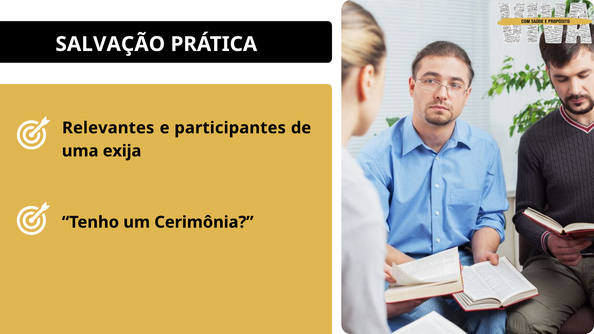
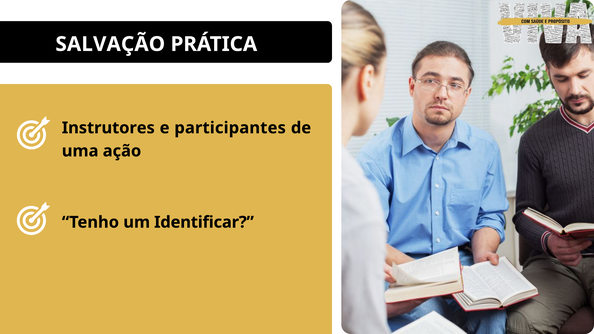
Relevantes: Relevantes -> Instrutores
exija: exija -> ação
Cerimônia: Cerimônia -> Identificar
